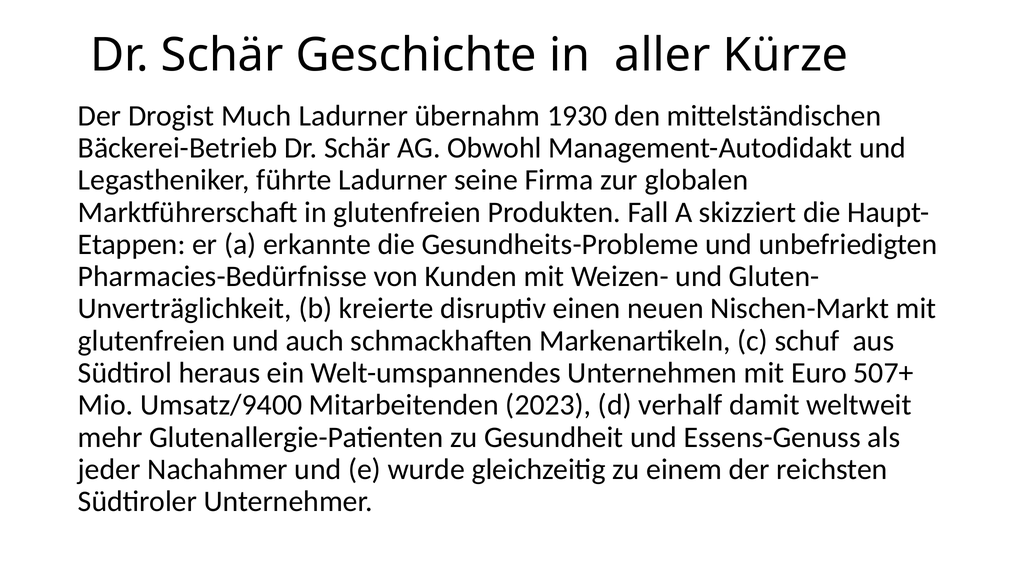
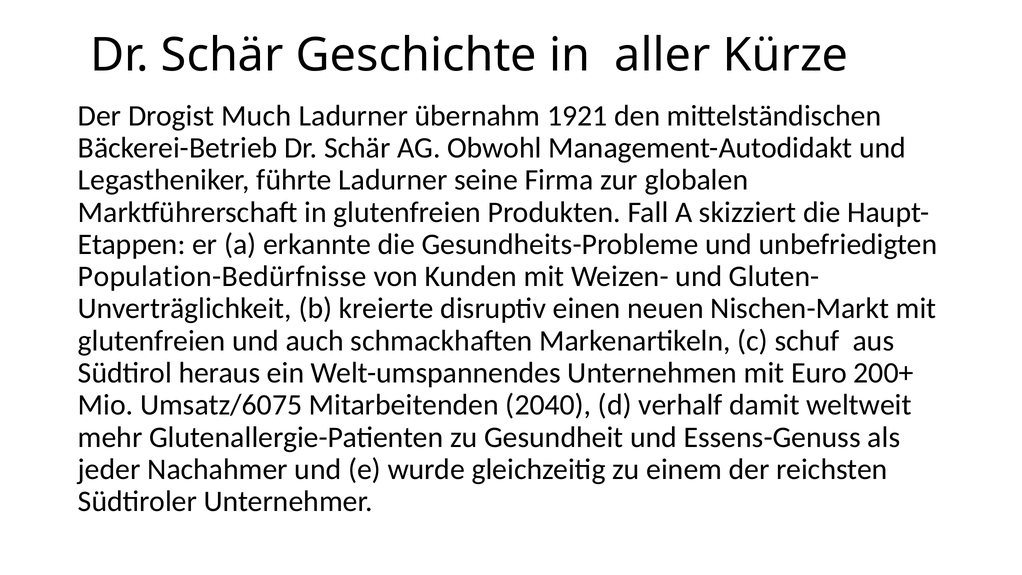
1930: 1930 -> 1921
Pharmacies-Bedürfnisse: Pharmacies-Bedürfnisse -> Population-Bedürfnisse
507+: 507+ -> 200+
Umsatz/9400: Umsatz/9400 -> Umsatz/6075
2023: 2023 -> 2040
